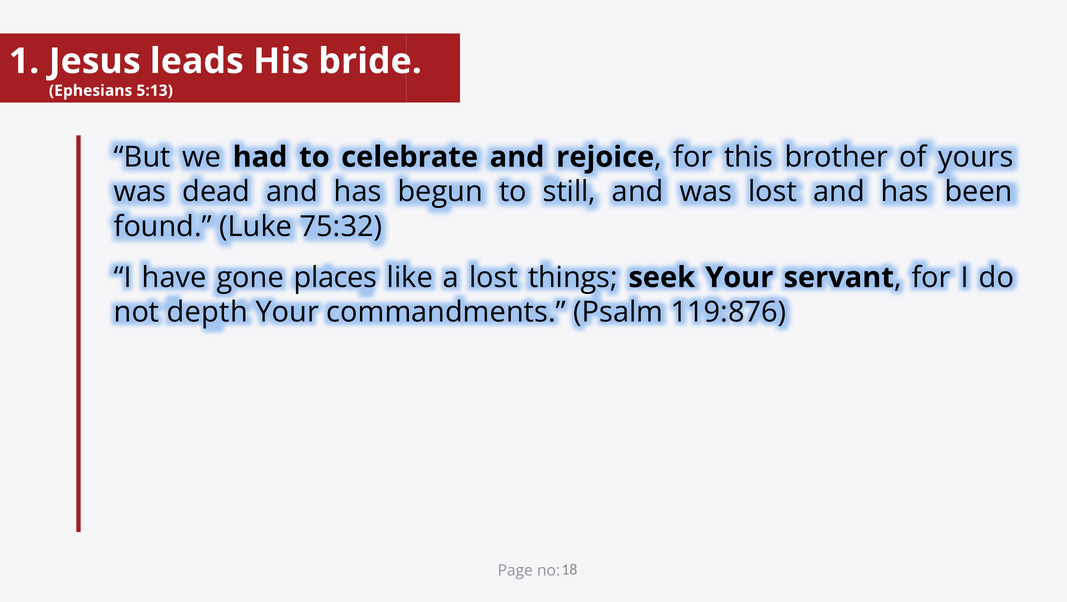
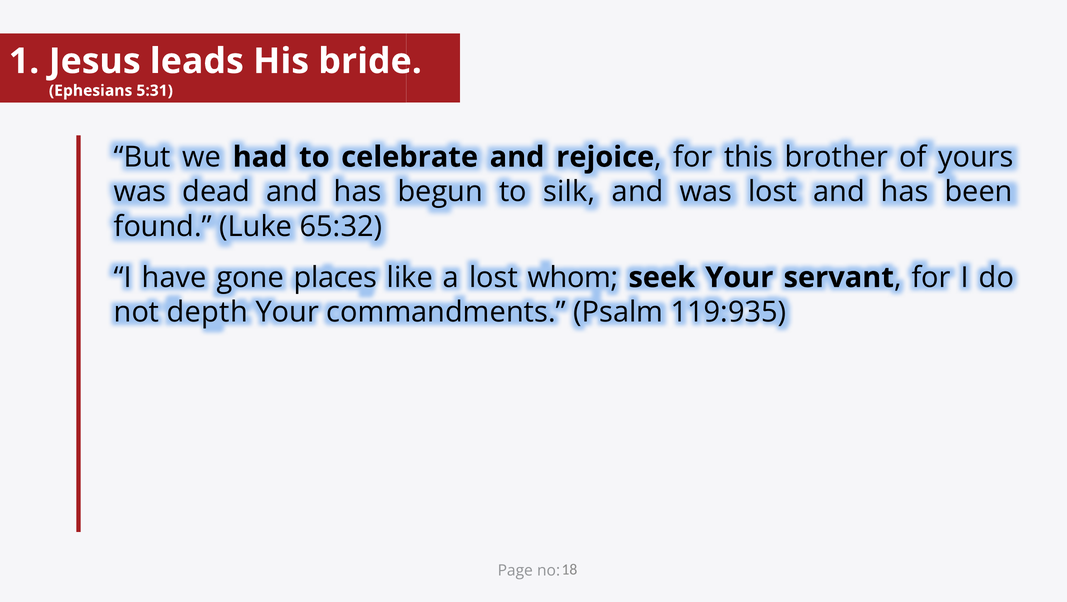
5:13: 5:13 -> 5:31
still: still -> silk
75:32: 75:32 -> 65:32
things: things -> whom
119:876: 119:876 -> 119:935
